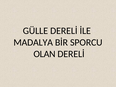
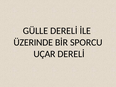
MADALYA: MADALYA -> ÜZERINDE
OLAN: OLAN -> UÇAR
